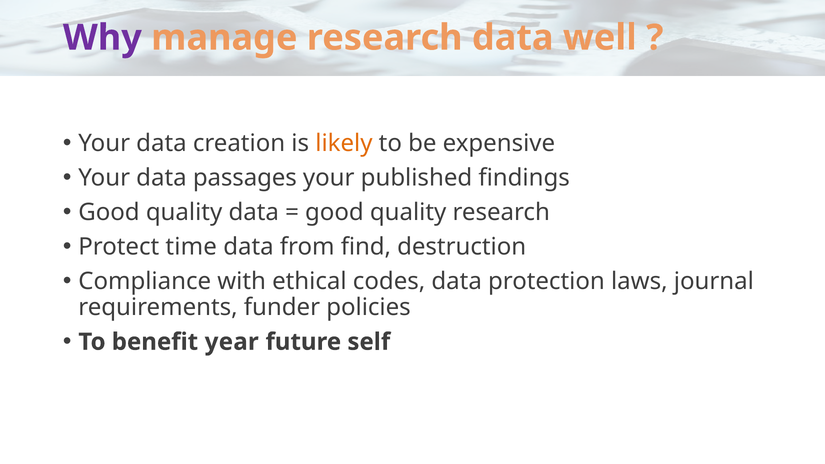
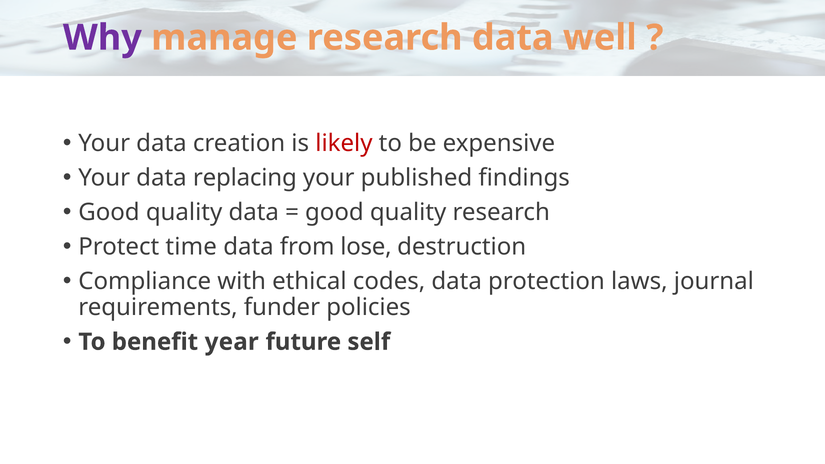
likely colour: orange -> red
passages: passages -> replacing
find: find -> lose
